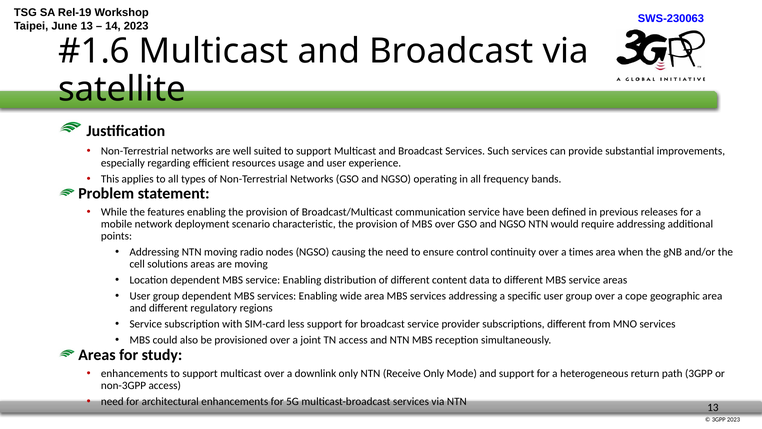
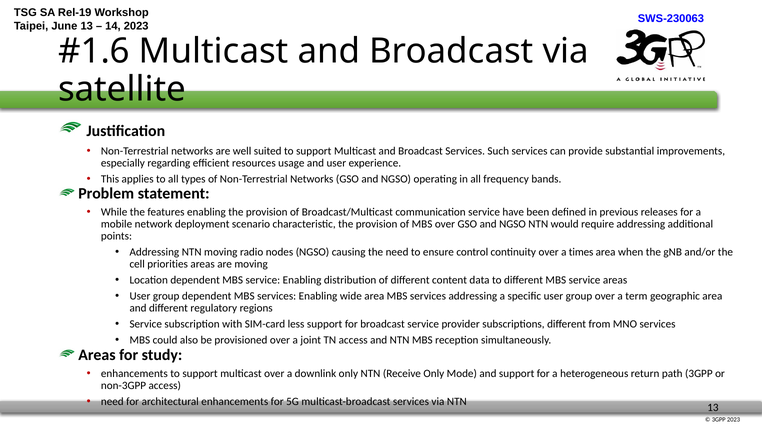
solutions: solutions -> priorities
cope: cope -> term
